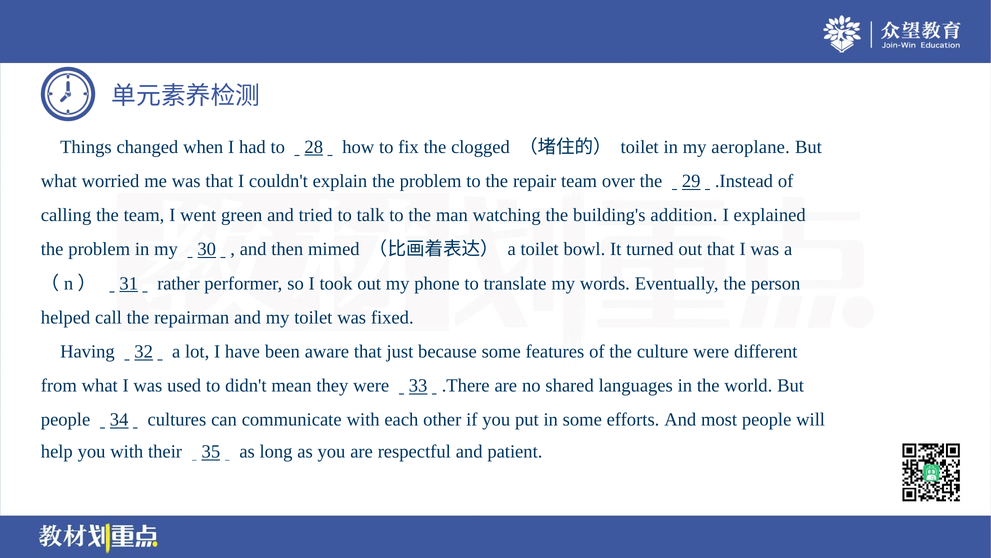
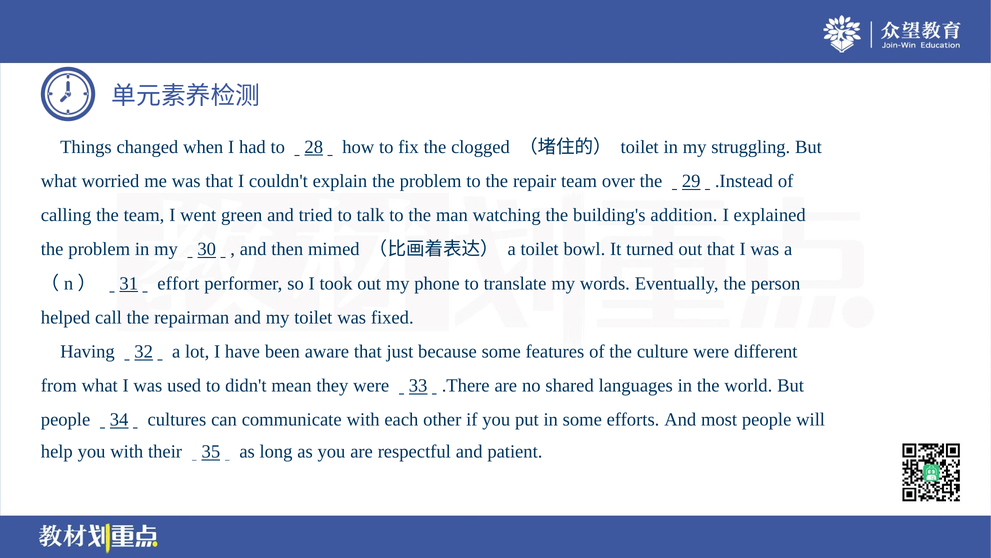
aeroplane: aeroplane -> struggling
rather: rather -> effort
